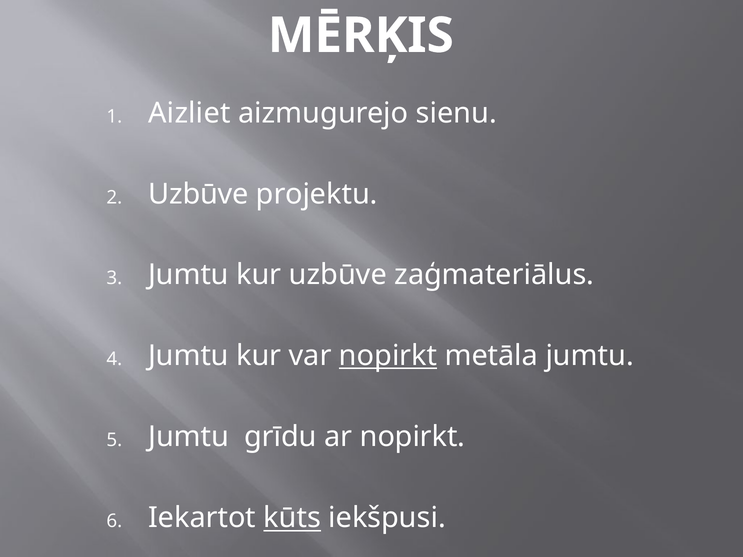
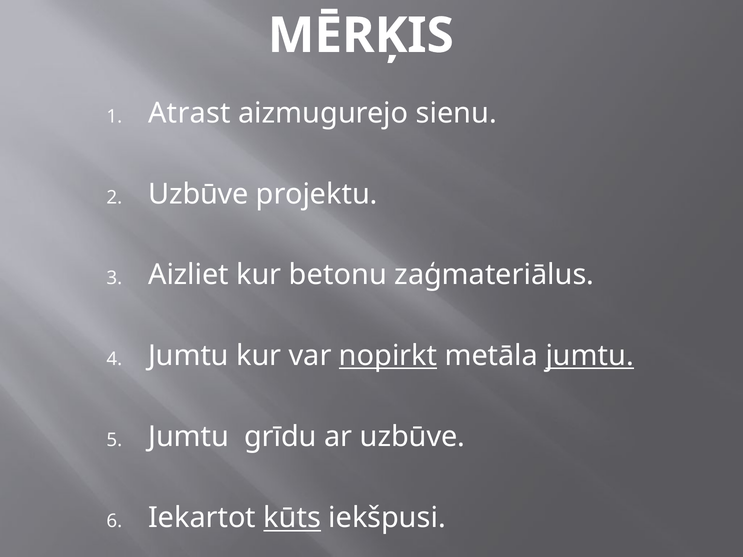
Aizliet: Aizliet -> Atrast
Jumtu at (189, 275): Jumtu -> Aizliet
kur uzbūve: uzbūve -> betonu
jumtu at (590, 356) underline: none -> present
ar nopirkt: nopirkt -> uzbūve
